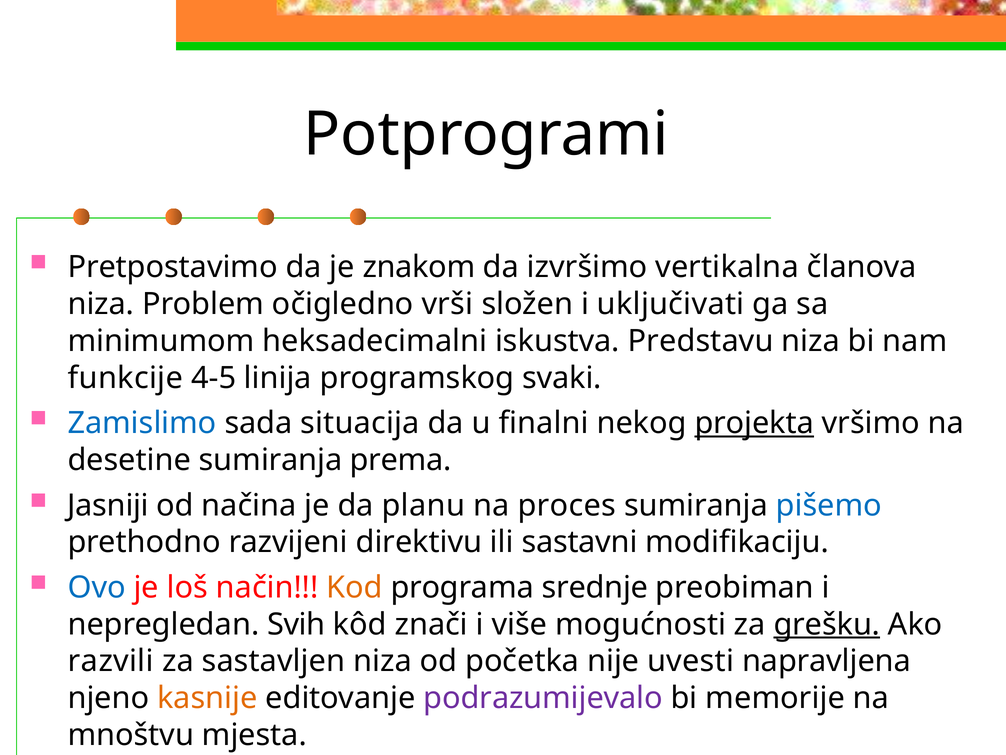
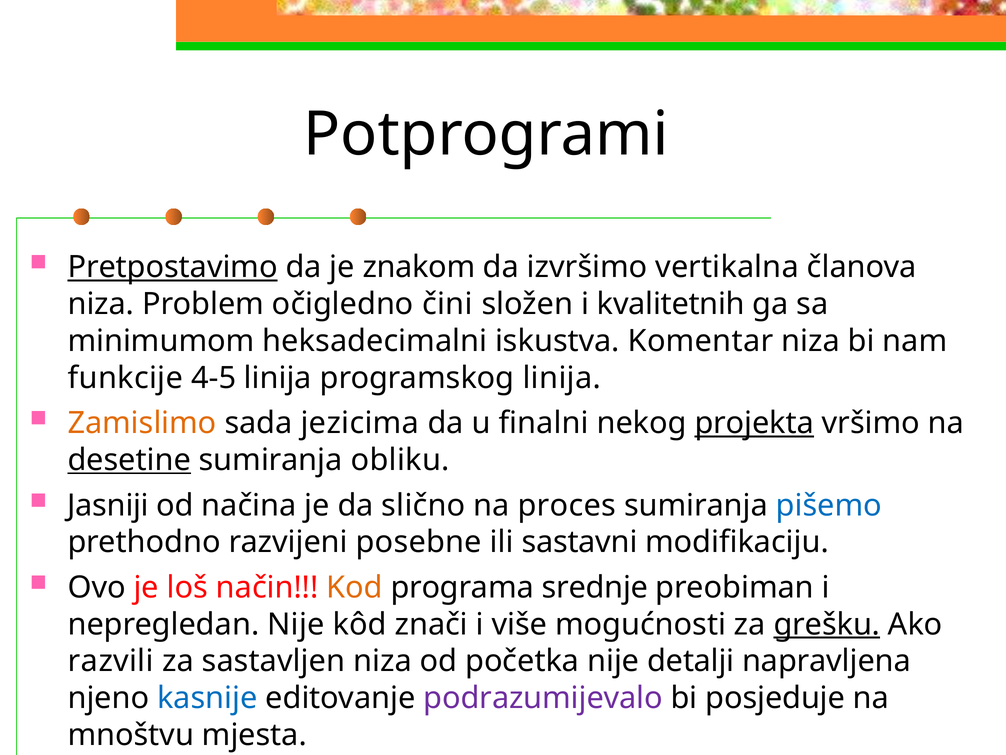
Pretpostavimo underline: none -> present
vrši: vrši -> čini
uključivati: uključivati -> kvalitetnih
Predstavu: Predstavu -> Komentar
programskog svaki: svaki -> linija
Zamislimo colour: blue -> orange
situacija: situacija -> jezicima
desetine underline: none -> present
prema: prema -> obliku
planu: planu -> slično
direktivu: direktivu -> posebne
Ovo colour: blue -> black
nepregledan Svih: Svih -> Nije
uvesti: uvesti -> detalji
kasnije colour: orange -> blue
memorije: memorije -> posjeduje
